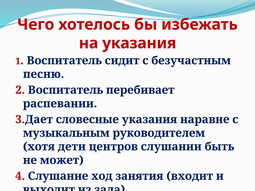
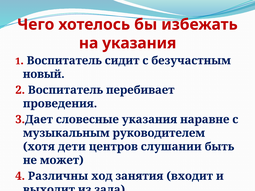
песню: песню -> новый
распевании: распевании -> проведения
Слушание: Слушание -> Различны
